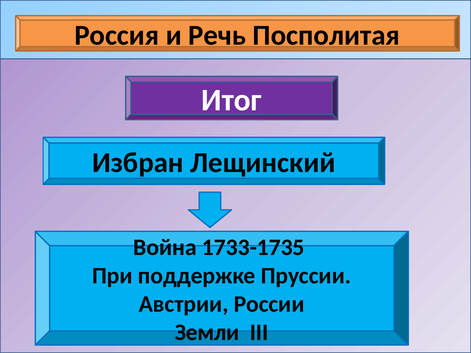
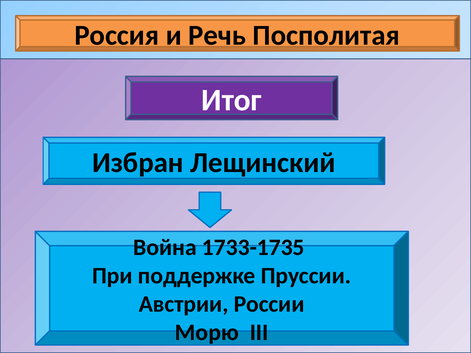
Земли: Земли -> Морю
